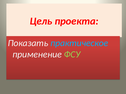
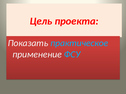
ФСУ colour: light green -> light blue
